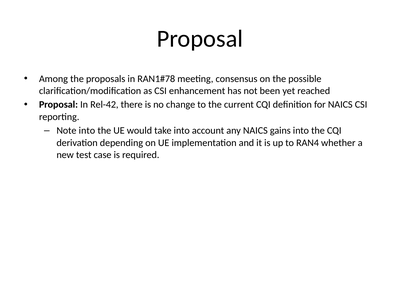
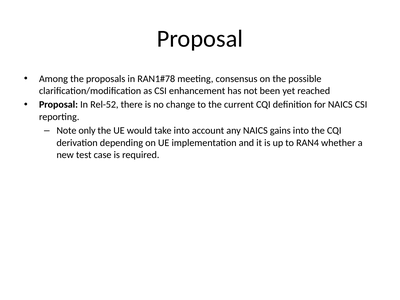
Rel-42: Rel-42 -> Rel-52
Note into: into -> only
